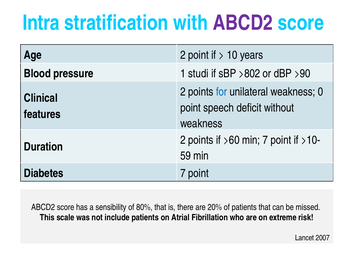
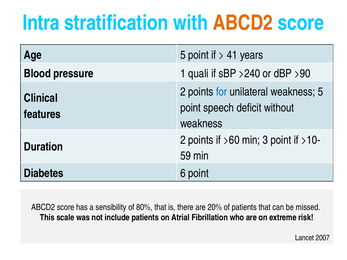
ABCD2 at (243, 23) colour: purple -> orange
Age 2: 2 -> 5
10: 10 -> 41
studi: studi -> quali
>802: >802 -> >240
weakness 0: 0 -> 5
min 7: 7 -> 3
Diabetes 7: 7 -> 6
